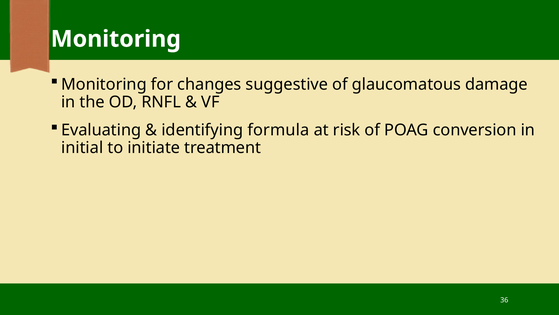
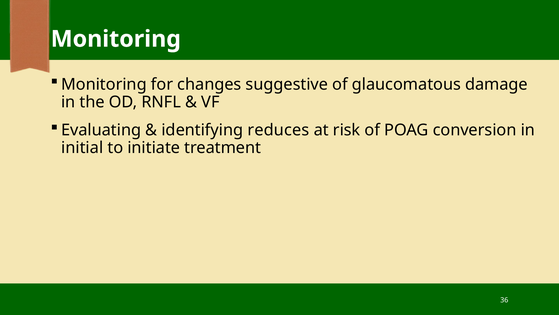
formula: formula -> reduces
